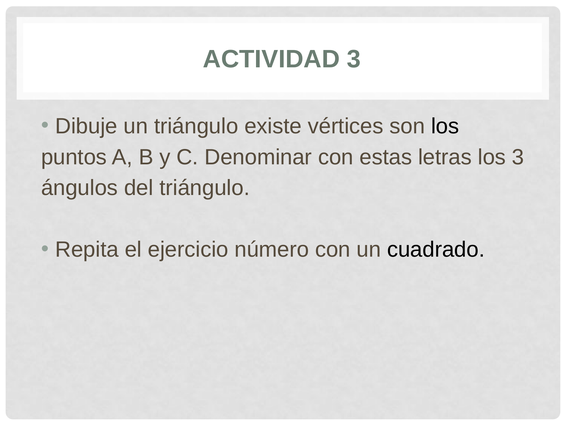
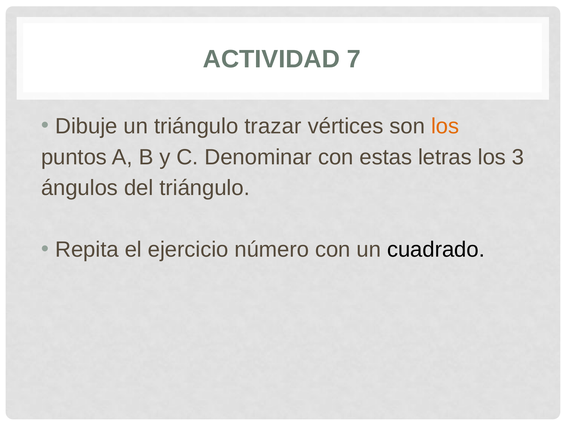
ACTIVIDAD 3: 3 -> 7
existe: existe -> trazar
los at (445, 126) colour: black -> orange
